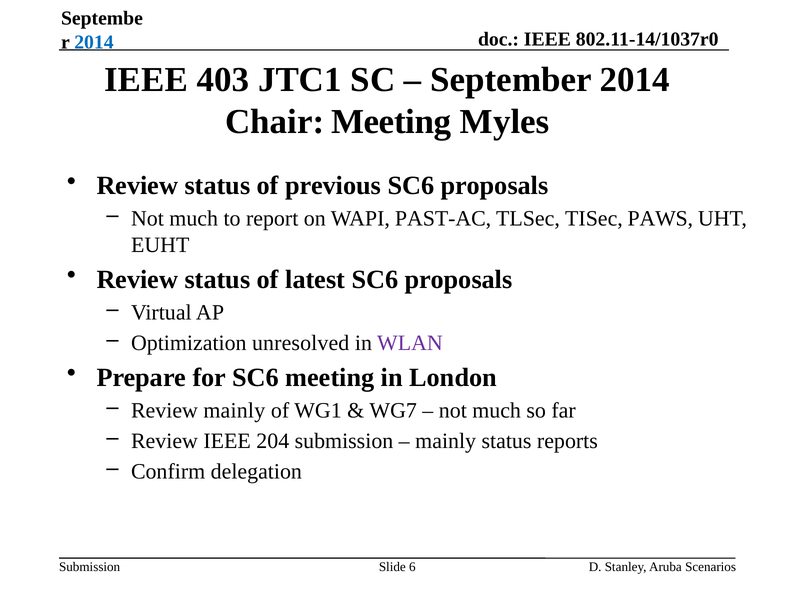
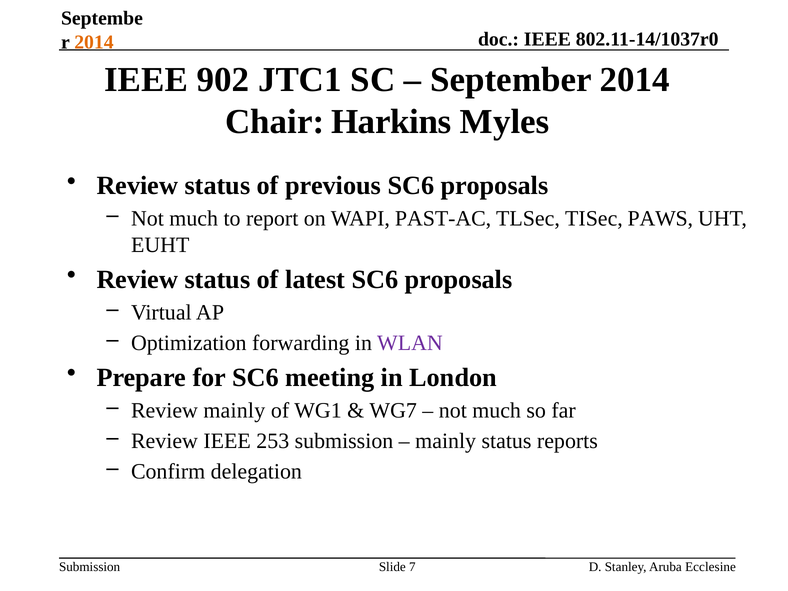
2014 at (94, 42) colour: blue -> orange
403: 403 -> 902
Chair Meeting: Meeting -> Harkins
unresolved: unresolved -> forwarding
204: 204 -> 253
6: 6 -> 7
Scenarios: Scenarios -> Ecclesine
